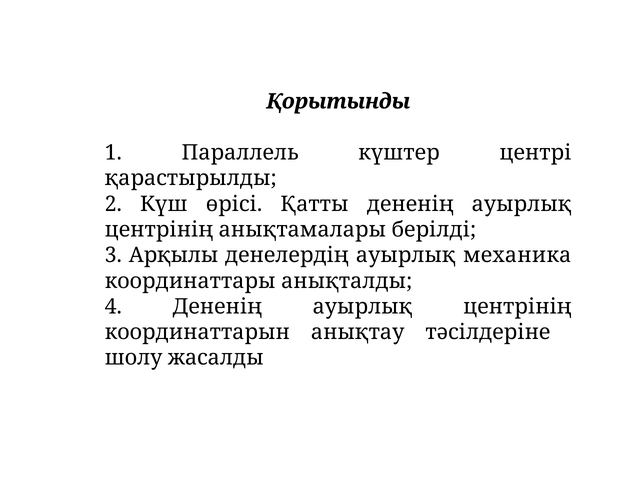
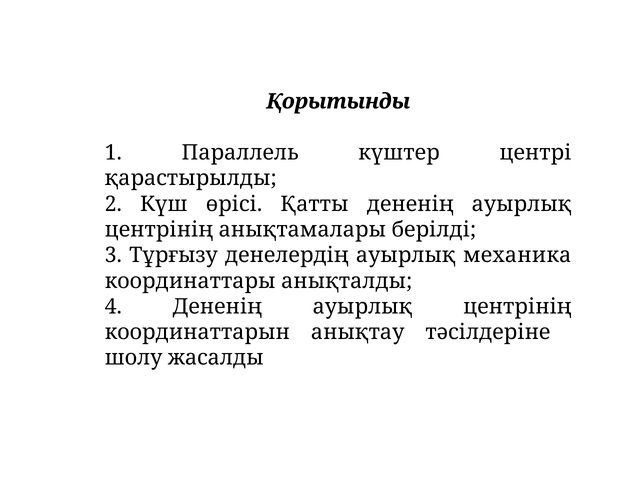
Арқылы: Арқылы -> Тұрғызу
